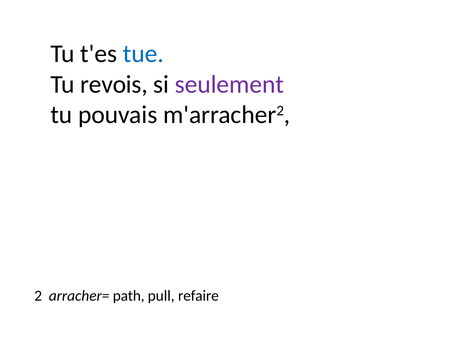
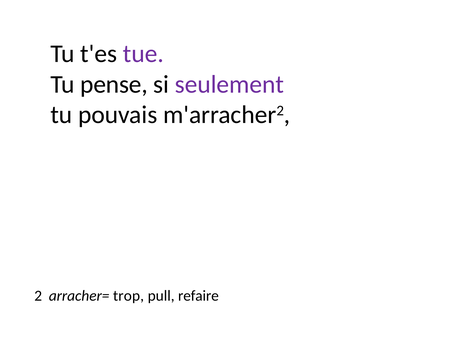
tue colour: blue -> purple
revois: revois -> pense
path: path -> trop
